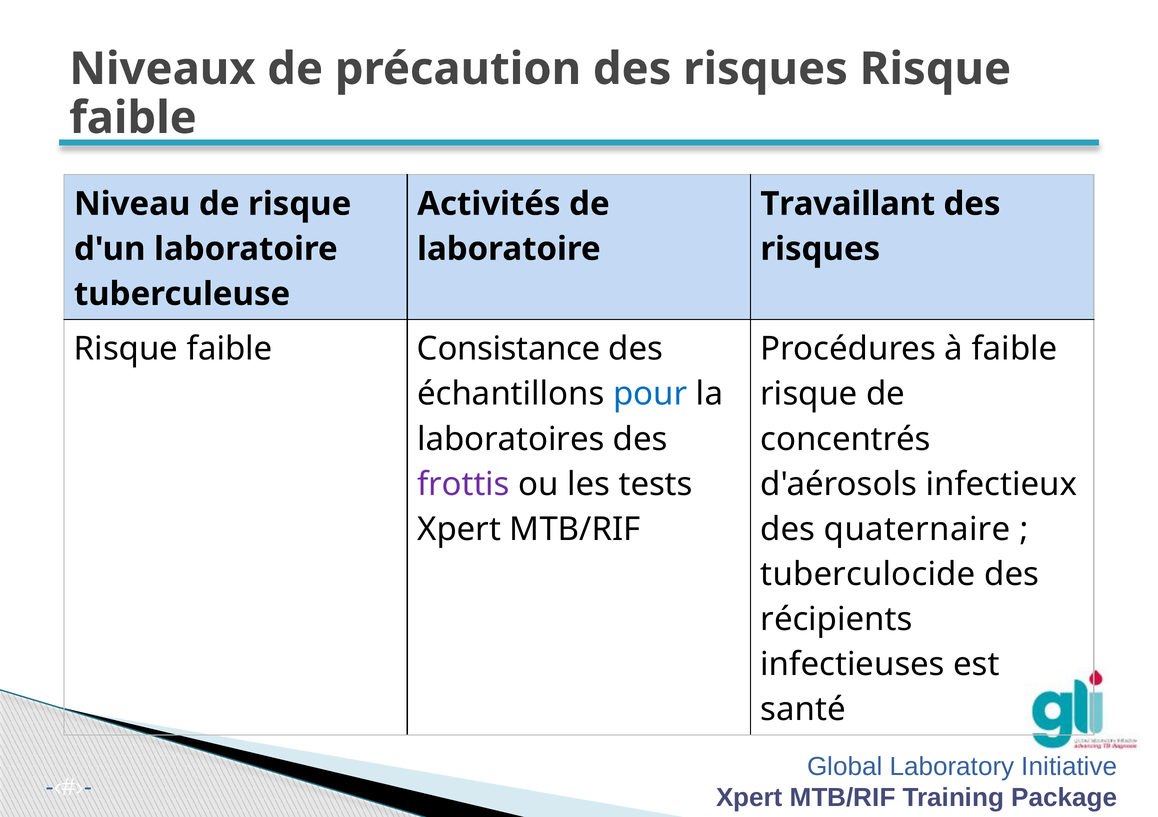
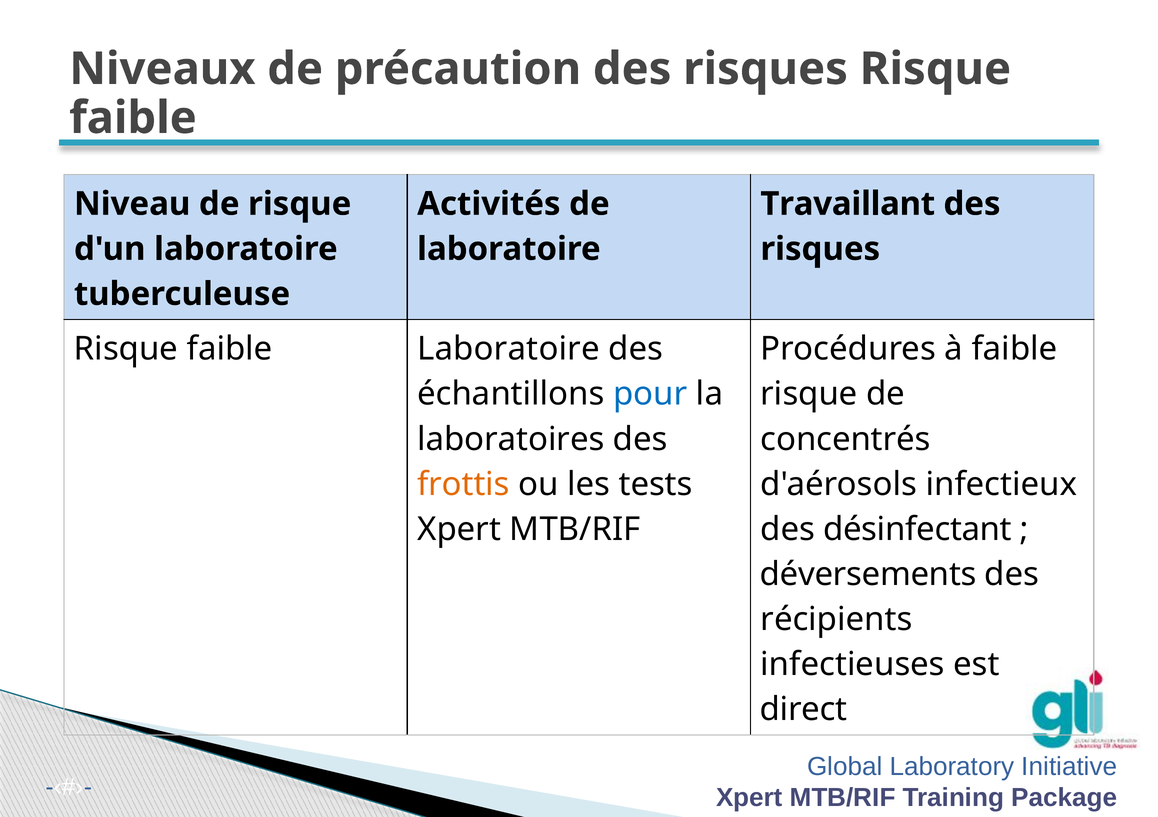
faible Consistance: Consistance -> Laboratoire
frottis colour: purple -> orange
quaternaire: quaternaire -> désinfectant
tuberculocide: tuberculocide -> déversements
santé: santé -> direct
